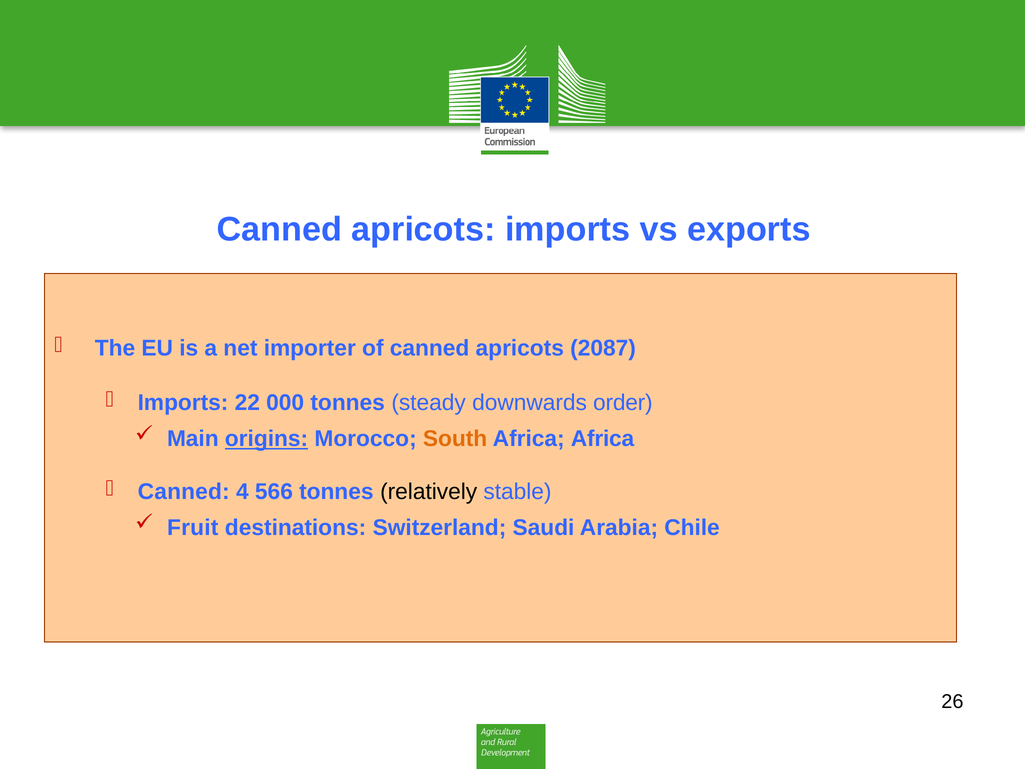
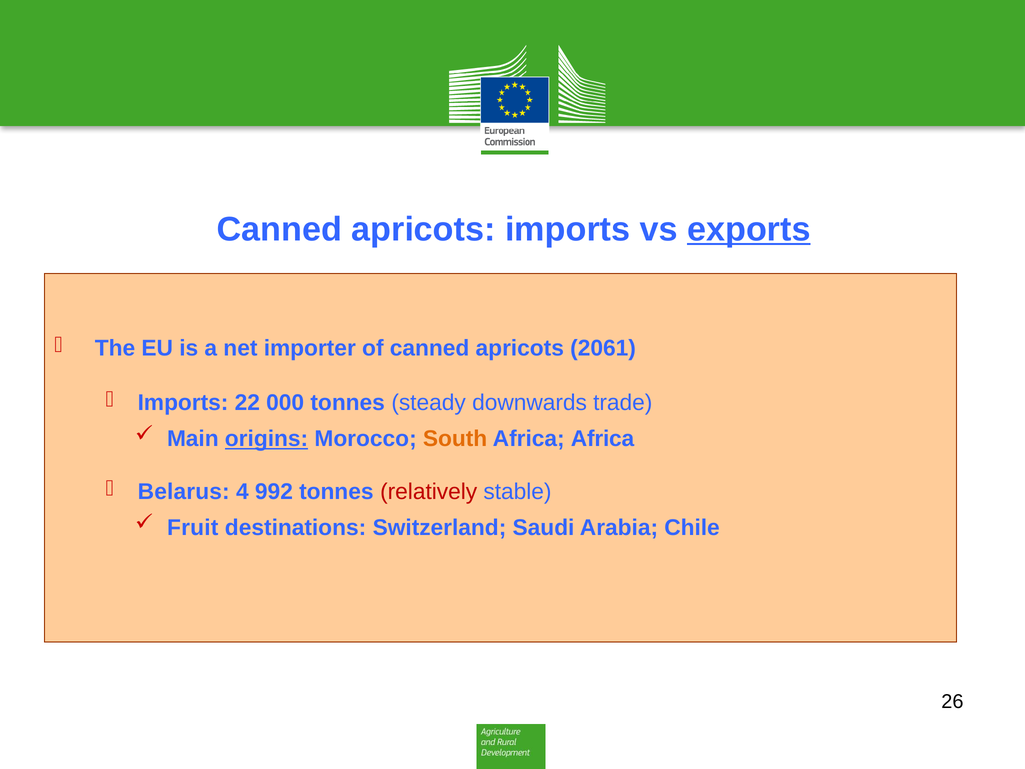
exports underline: none -> present
2087: 2087 -> 2061
order: order -> trade
Canned at (184, 492): Canned -> Belarus
566: 566 -> 992
relatively colour: black -> red
